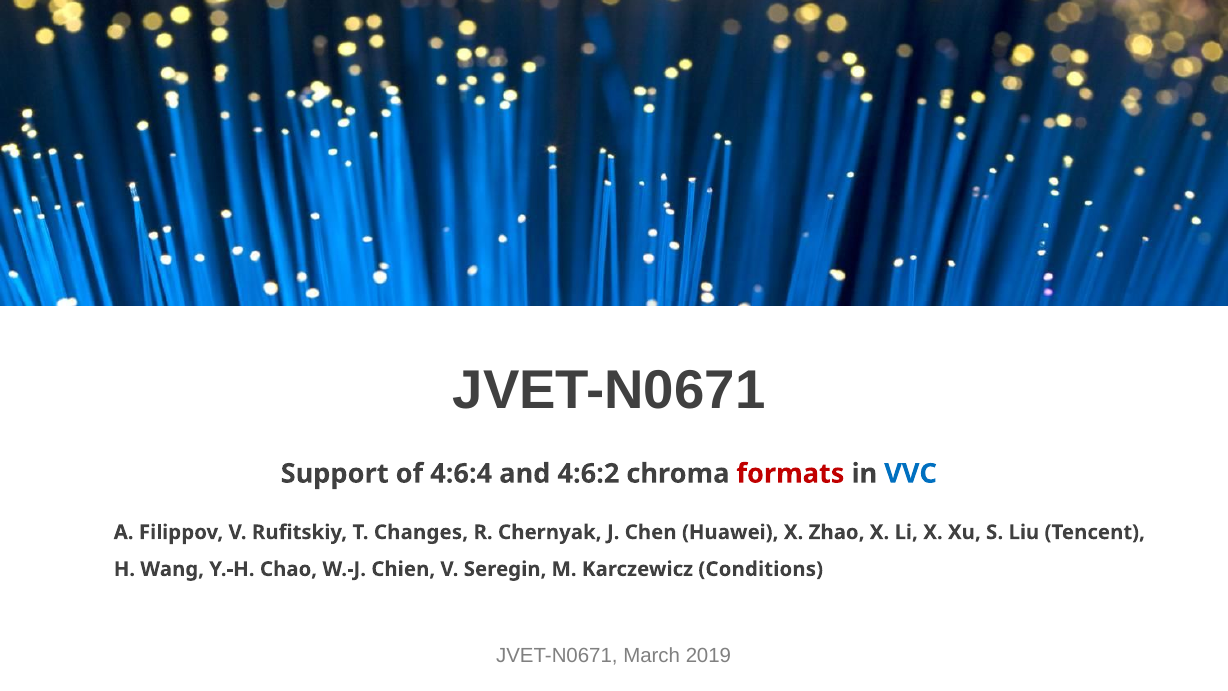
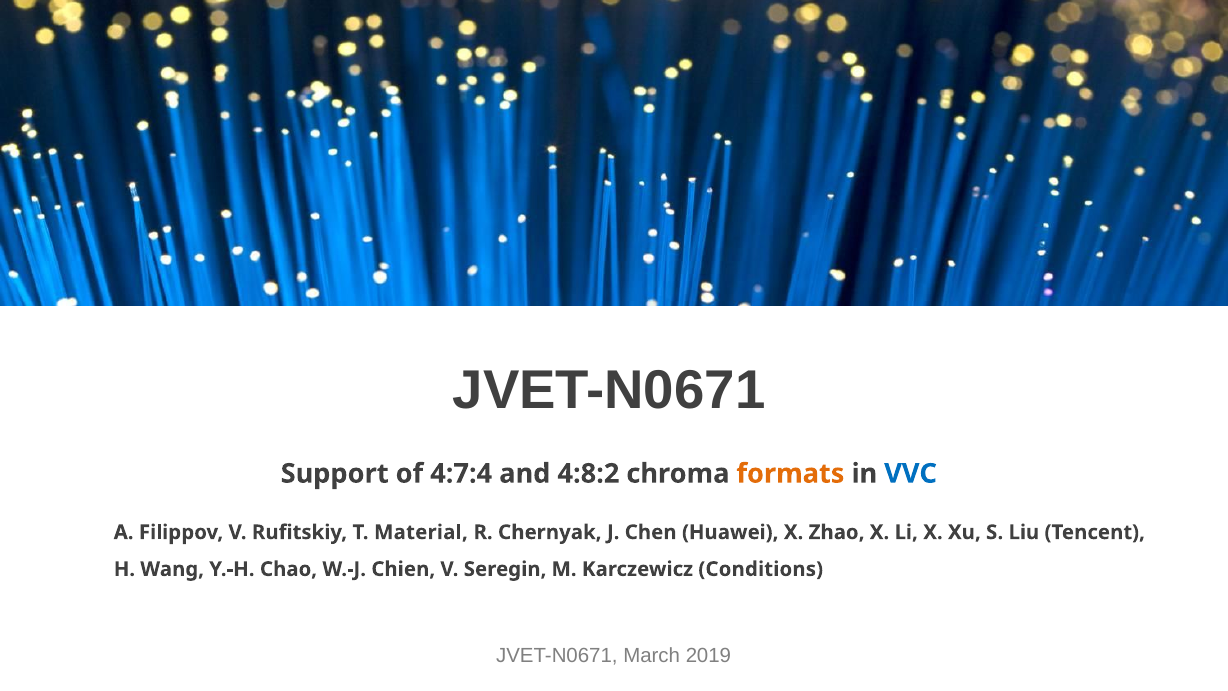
4:6:4: 4:6:4 -> 4:7:4
4:6:2: 4:6:2 -> 4:8:2
formats colour: red -> orange
Changes: Changes -> Material
